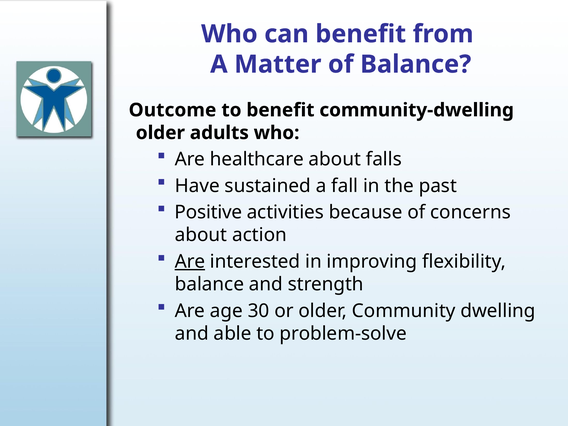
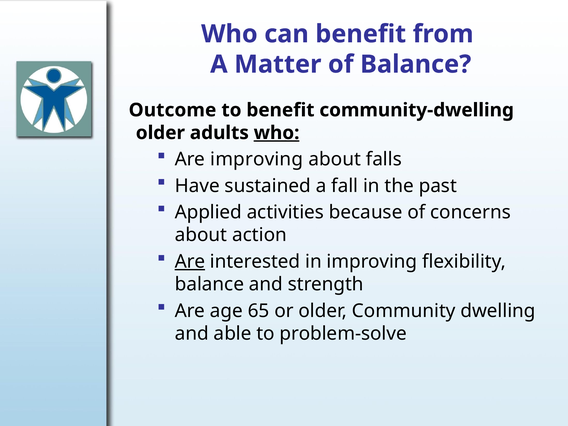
who at (277, 133) underline: none -> present
Are healthcare: healthcare -> improving
Positive: Positive -> Applied
30: 30 -> 65
